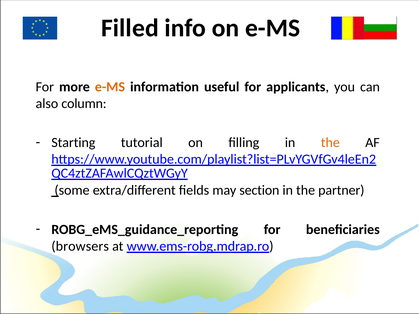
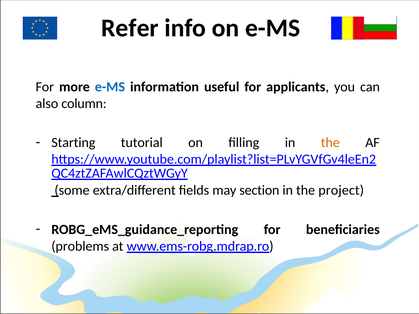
Filled: Filled -> Refer
e-MS at (110, 87) colour: orange -> blue
partner: partner -> project
browsers: browsers -> problems
